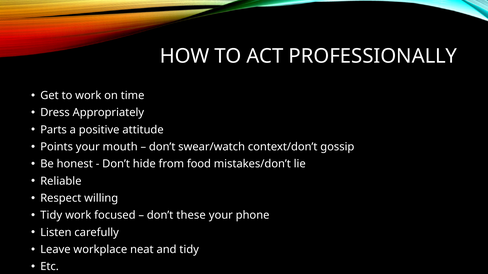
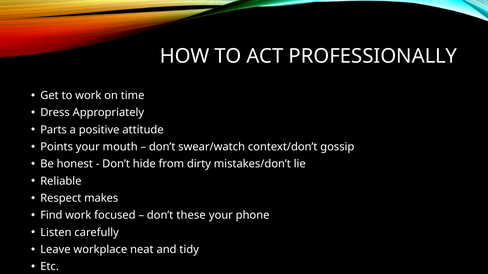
food: food -> dirty
willing: willing -> makes
Tidy at (51, 216): Tidy -> Find
